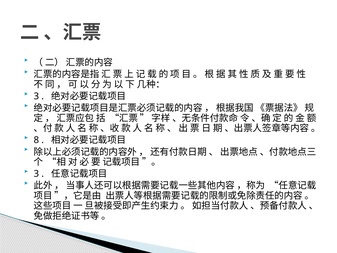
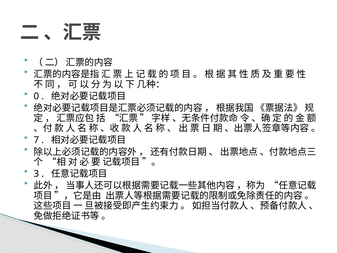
3 at (36, 96): 3 -> 0
8: 8 -> 7
